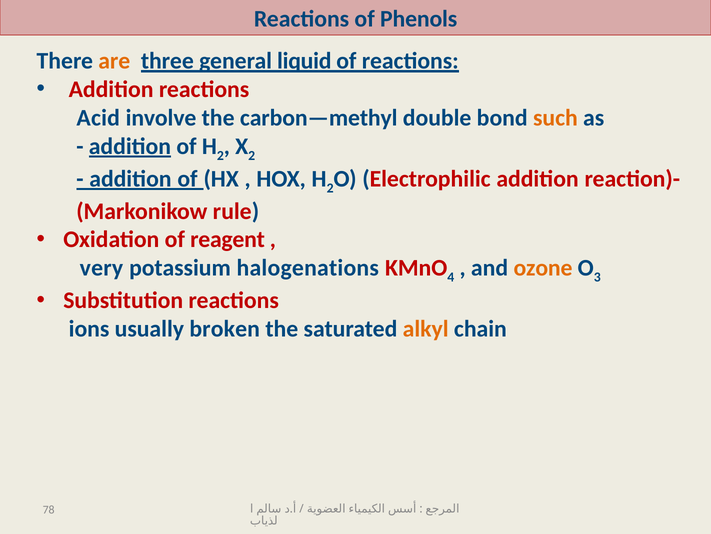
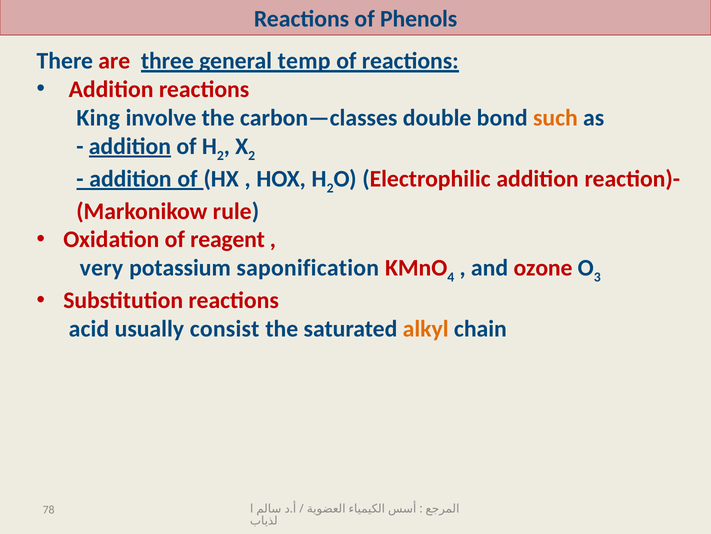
are colour: orange -> red
liquid: liquid -> temp
Acid: Acid -> King
carbon—methyl: carbon—methyl -> carbon—classes
halogenations: halogenations -> saponification
ozone colour: orange -> red
ions: ions -> acid
broken: broken -> consist
